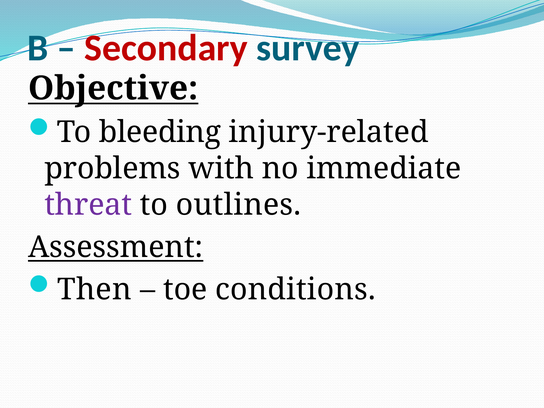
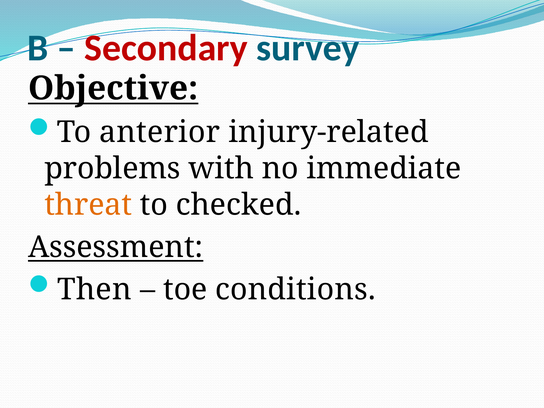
bleeding: bleeding -> anterior
threat colour: purple -> orange
outlines: outlines -> checked
